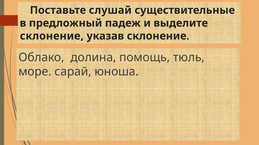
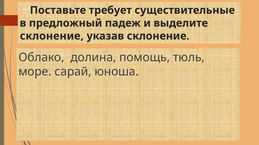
слушай: слушай -> требует
